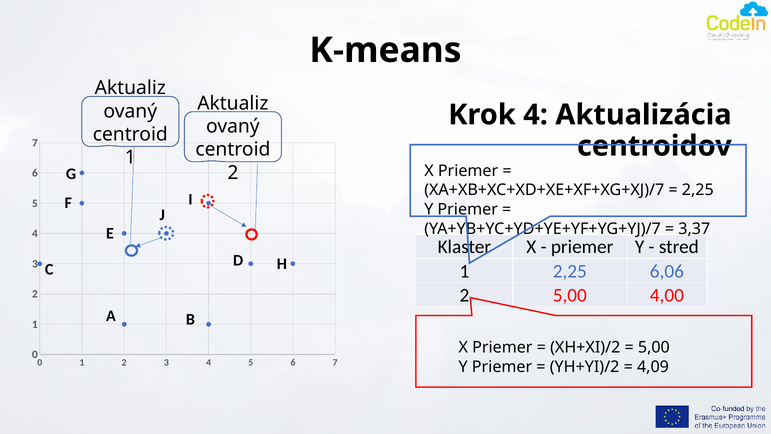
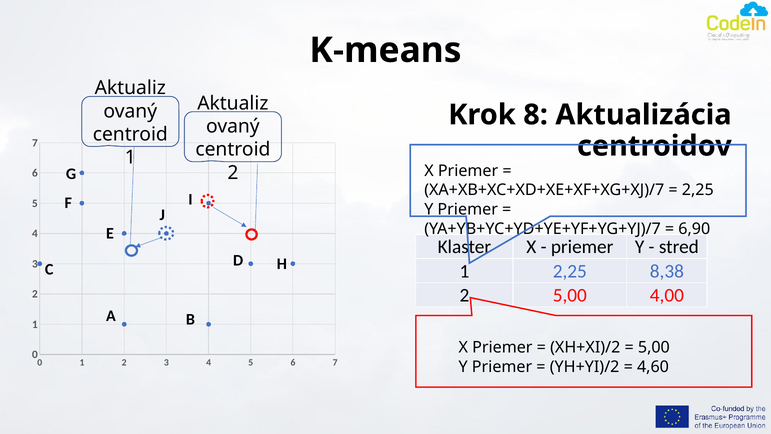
Krok 4: 4 -> 8
3,37: 3,37 -> 6,90
6,06: 6,06 -> 8,38
4,09: 4,09 -> 4,60
